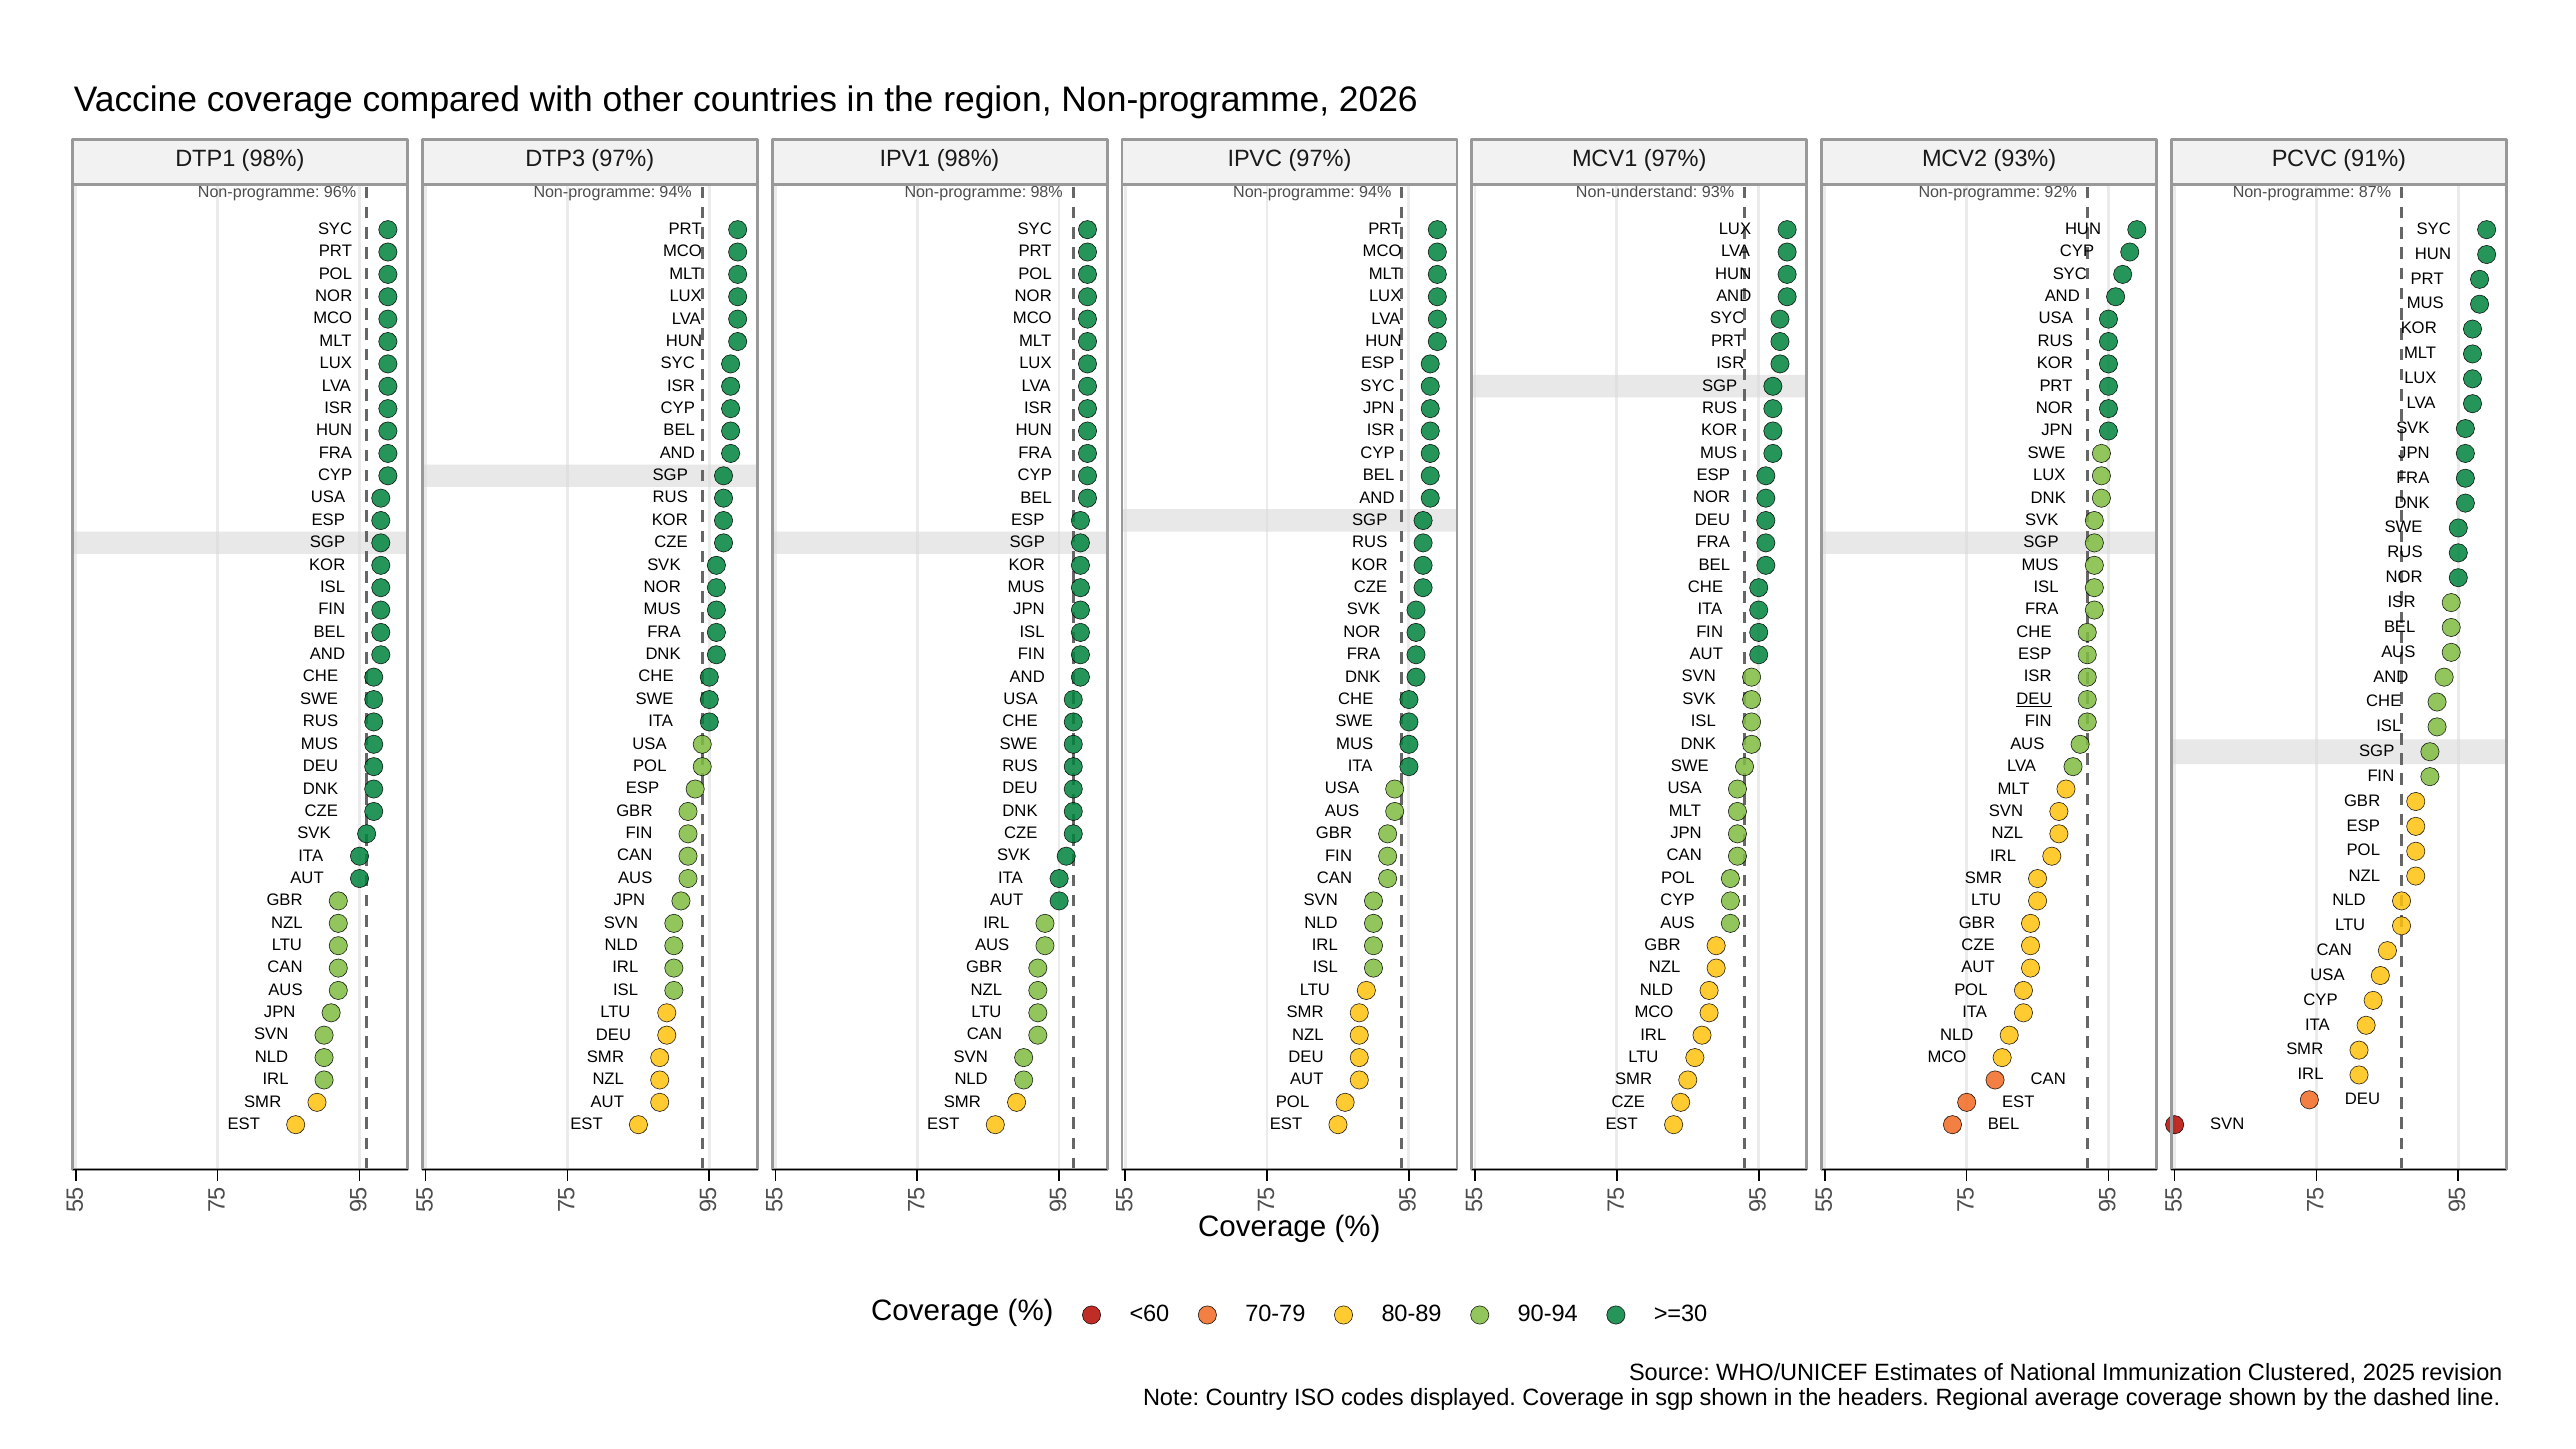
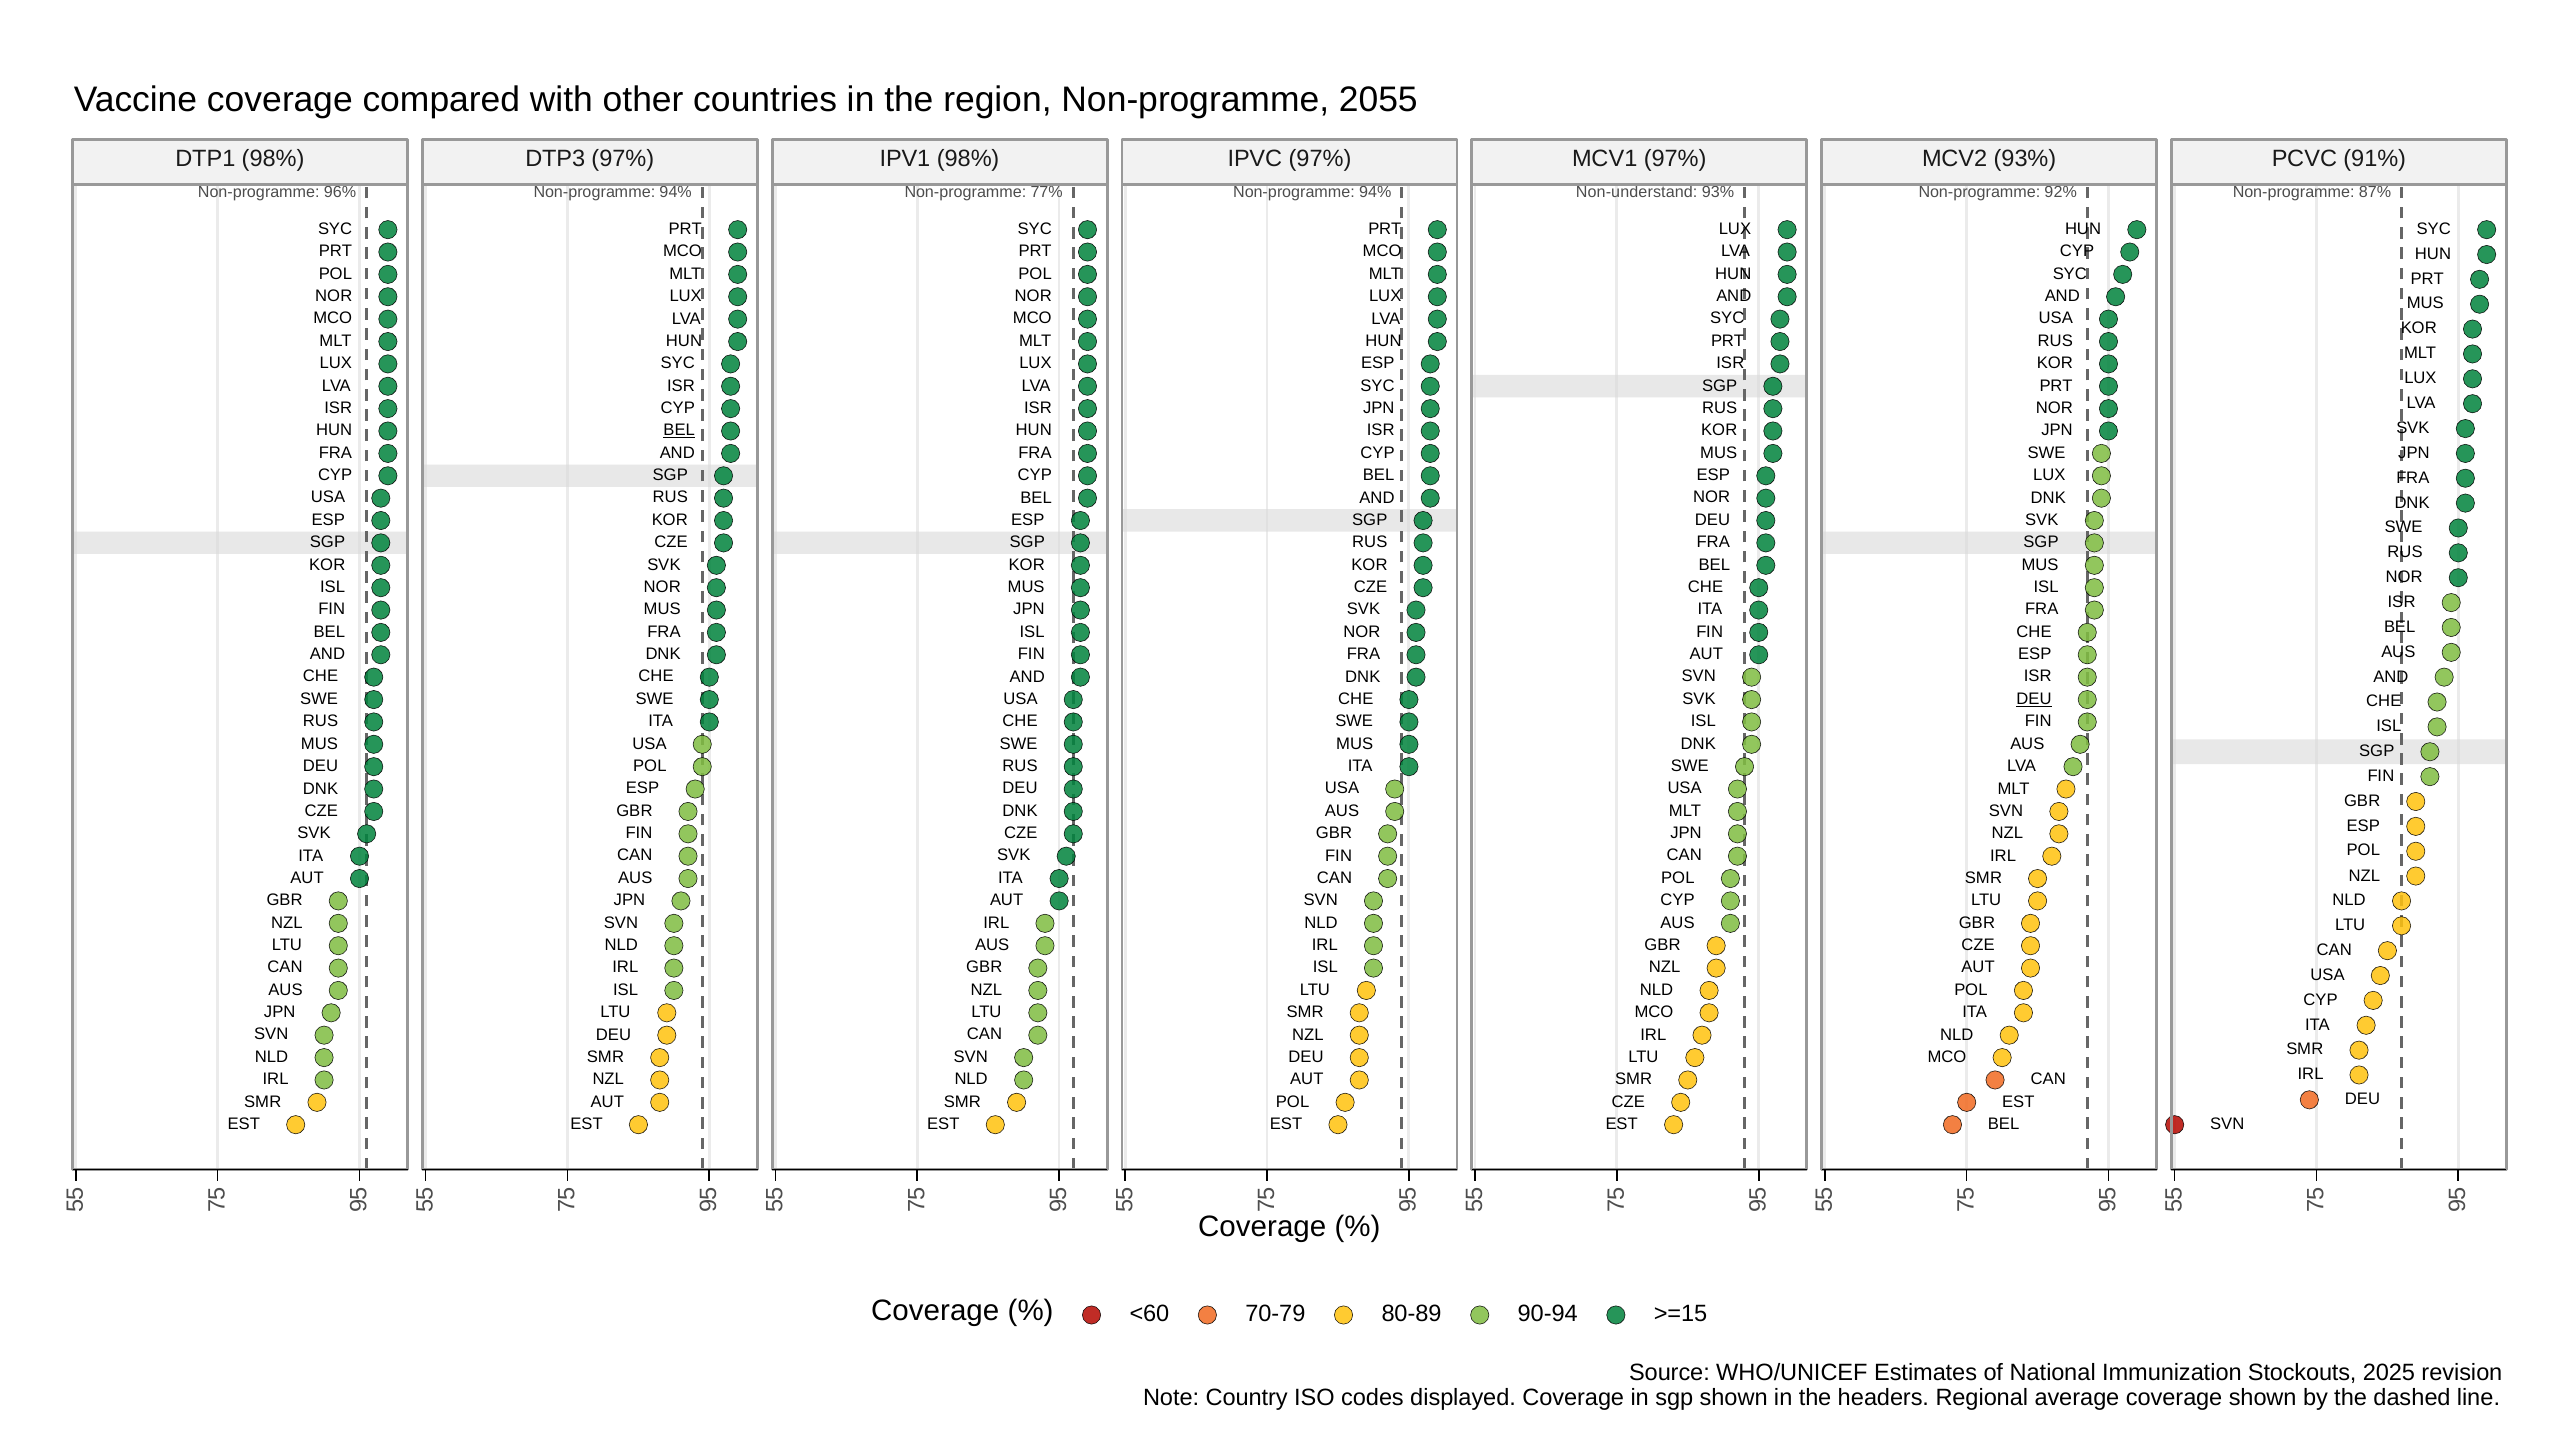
2026: 2026 -> 2055
Non-programme 98%: 98% -> 77%
BEL at (679, 430) underline: none -> present
>=30: >=30 -> >=15
Clustered: Clustered -> Stockouts
